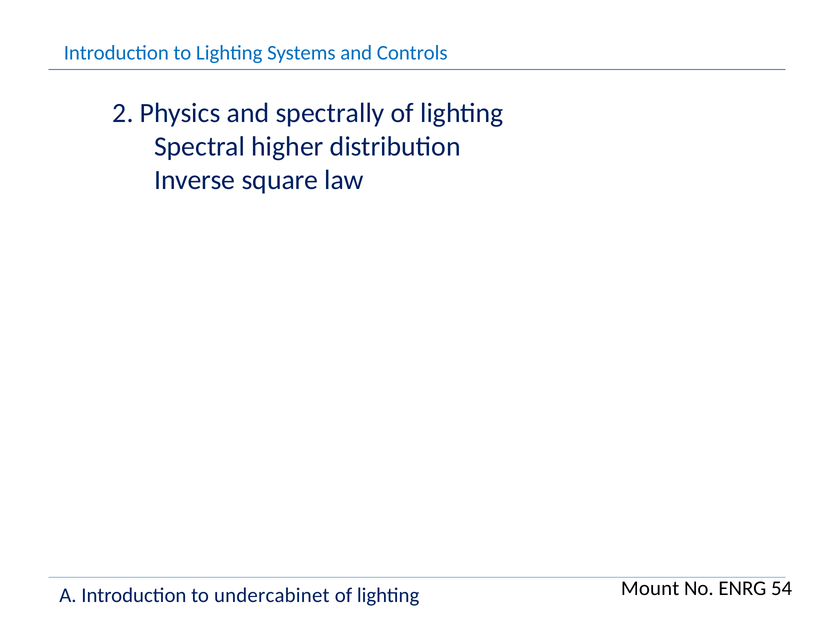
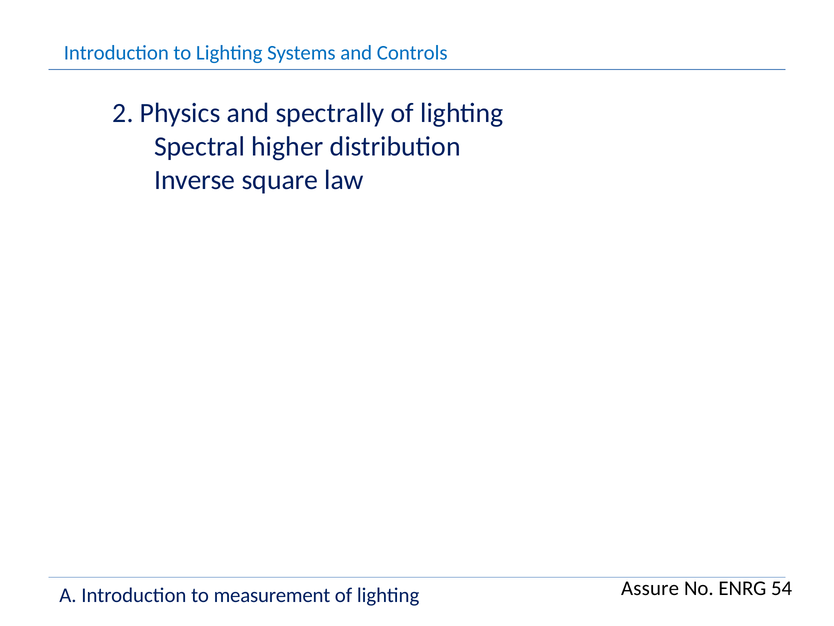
Mount: Mount -> Assure
undercabinet: undercabinet -> measurement
